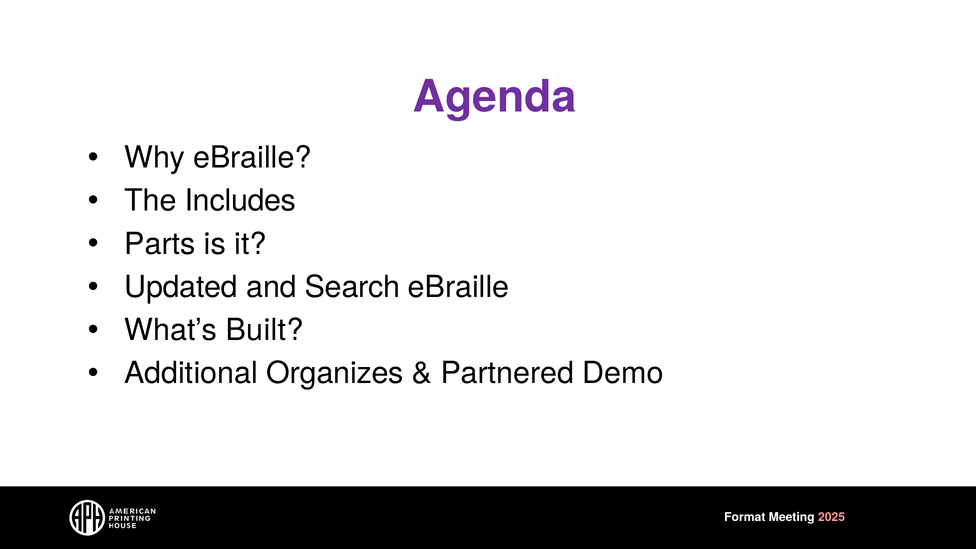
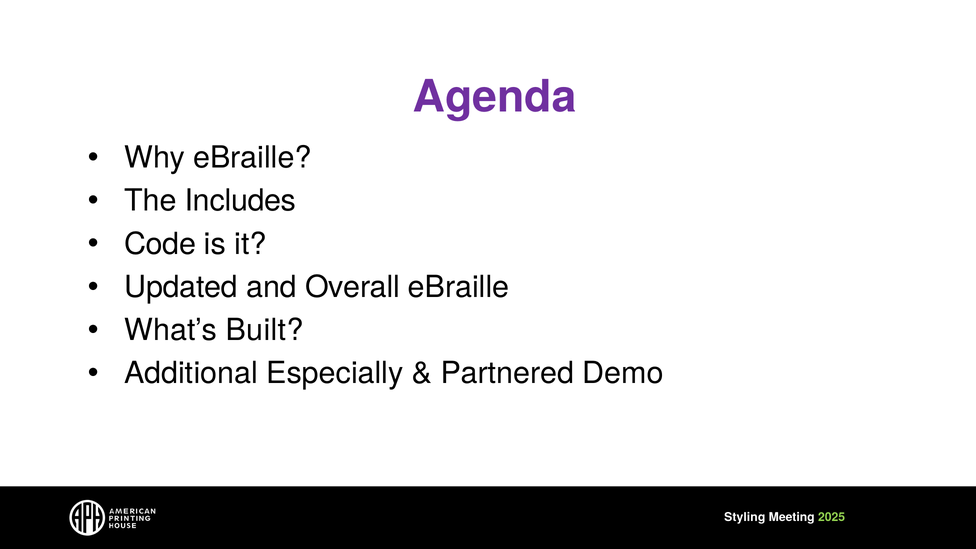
Parts: Parts -> Code
Search: Search -> Overall
Organizes: Organizes -> Especially
Format: Format -> Styling
2025 colour: pink -> light green
